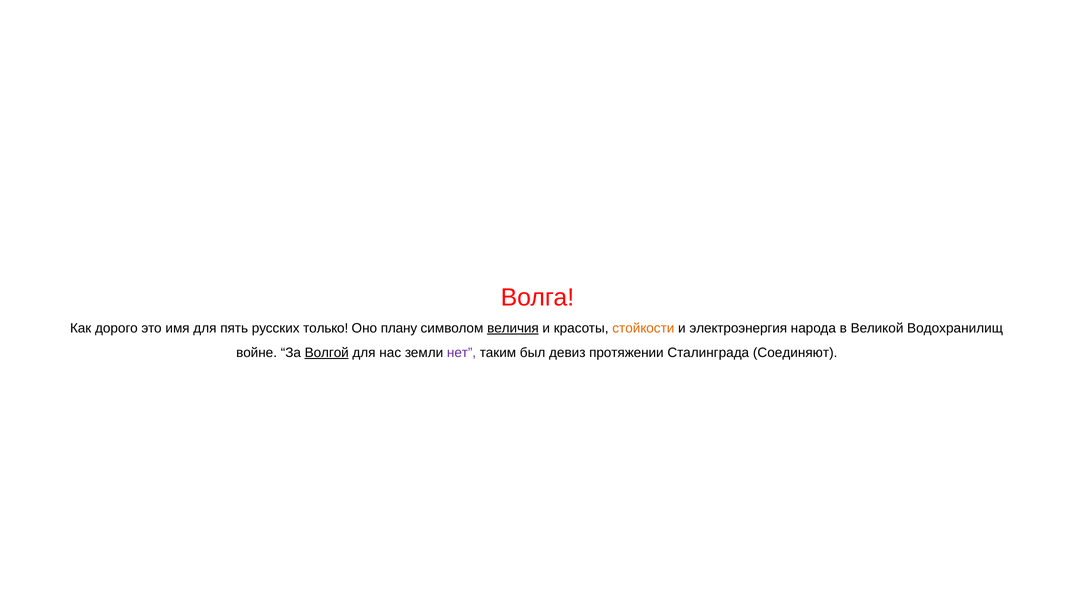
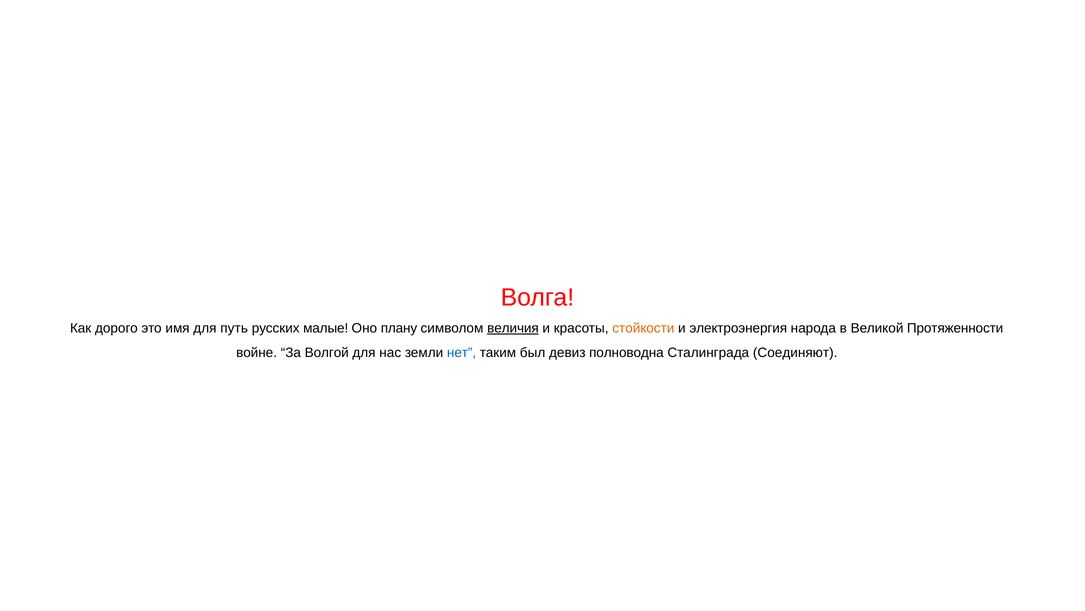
пять: пять -> путь
только: только -> малые
Водохранилищ: Водохранилищ -> Протяженности
Волгой underline: present -> none
нет colour: purple -> blue
протяжении: протяжении -> полноводна
